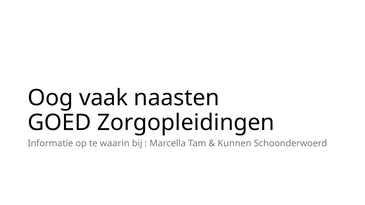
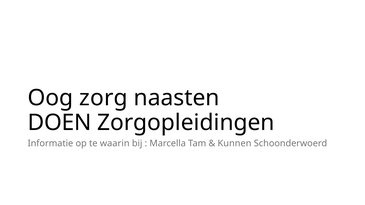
vaak: vaak -> zorg
GOED: GOED -> DOEN
